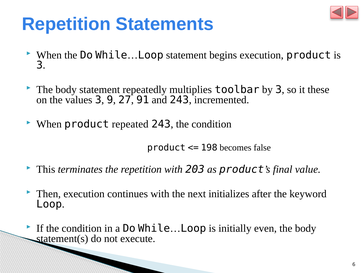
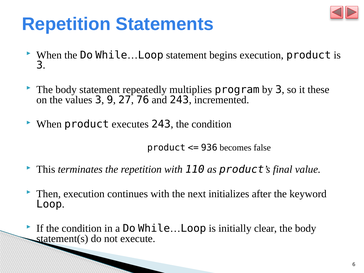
toolbar: toolbar -> program
91: 91 -> 76
repeated: repeated -> executes
198: 198 -> 936
203: 203 -> 110
even: even -> clear
